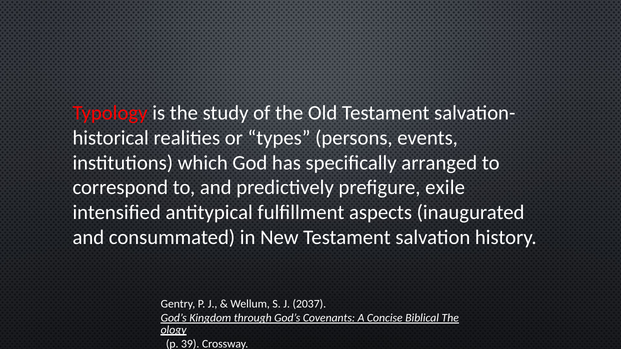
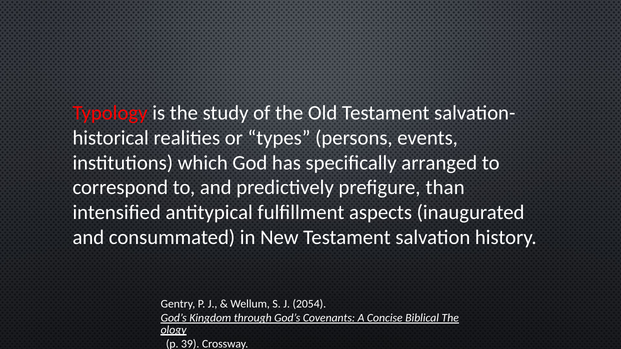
exile: exile -> than
2037: 2037 -> 2054
